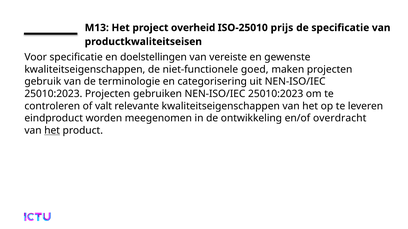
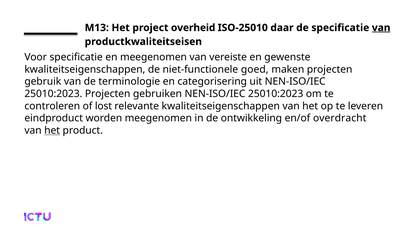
prijs: prijs -> daar
van at (381, 28) underline: none -> present
en doelstellingen: doelstellingen -> meegenomen
valt: valt -> lost
